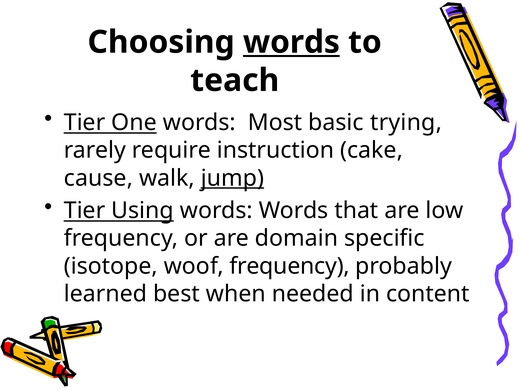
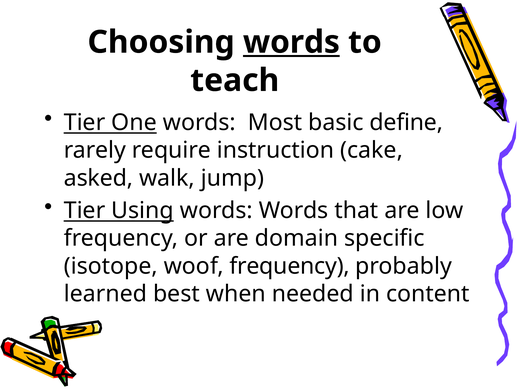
trying: trying -> define
cause: cause -> asked
jump underline: present -> none
